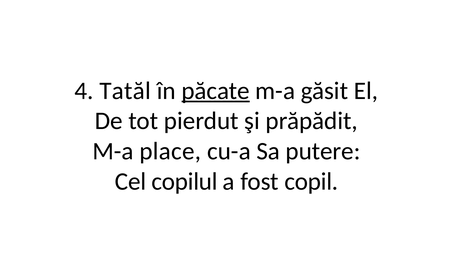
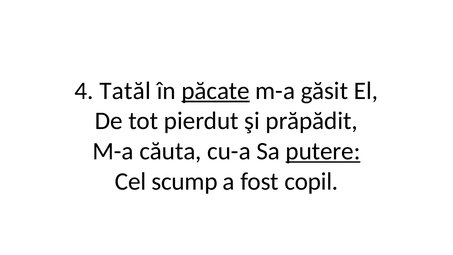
place: place -> căuta
putere underline: none -> present
copilul: copilul -> scump
